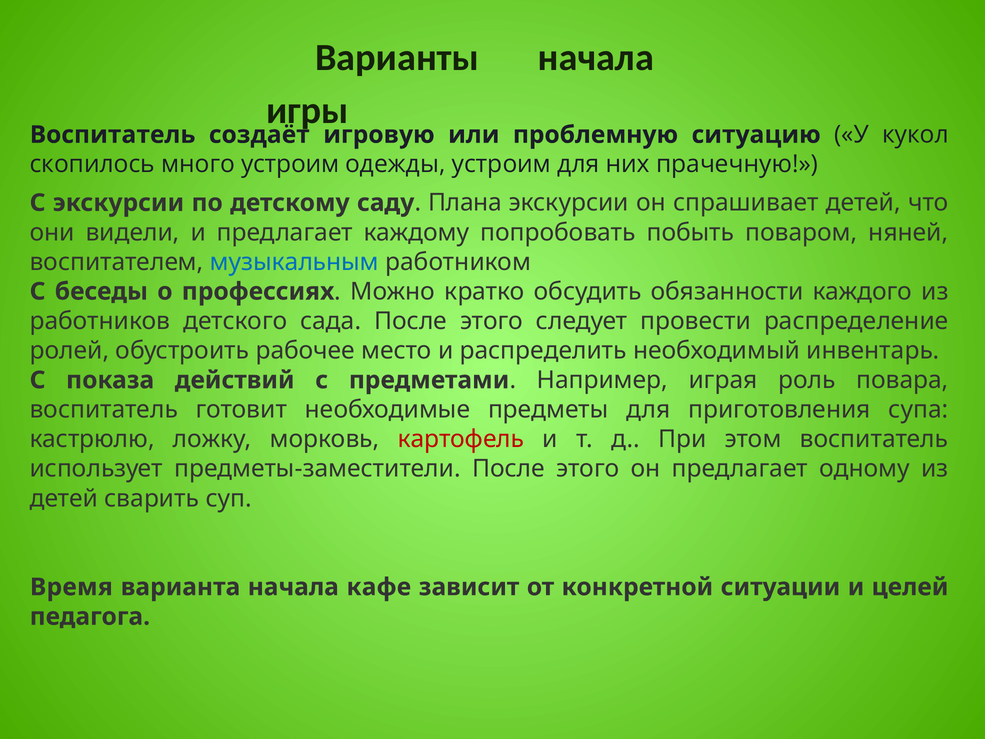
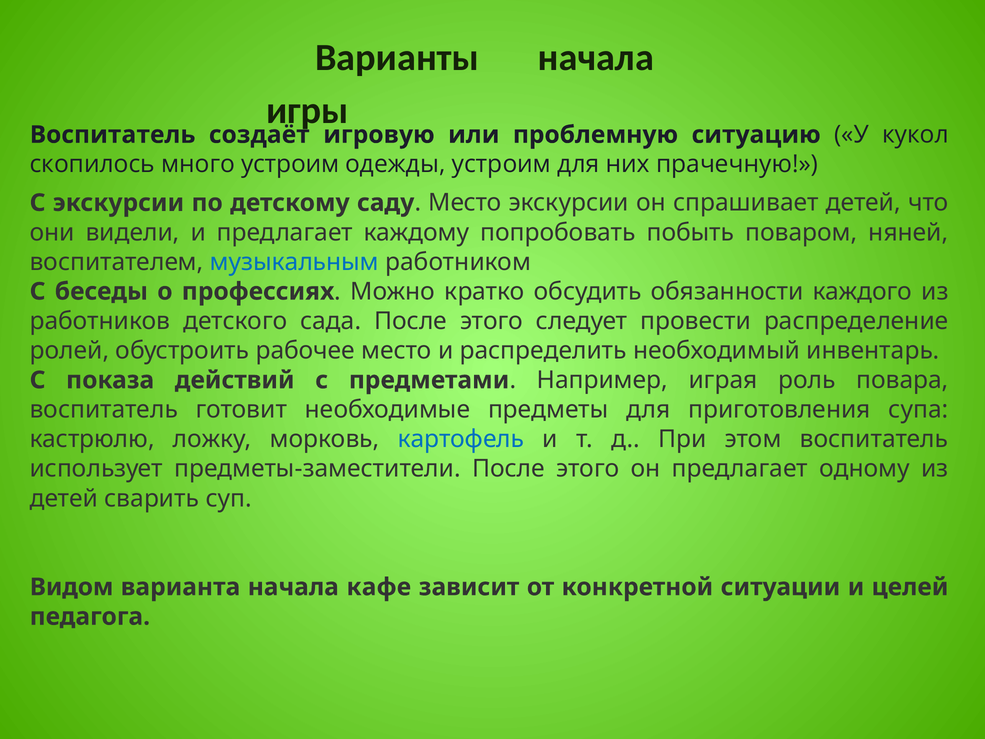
Плана at (465, 203): Плана -> Место
картофель colour: red -> blue
Время: Время -> Видом
